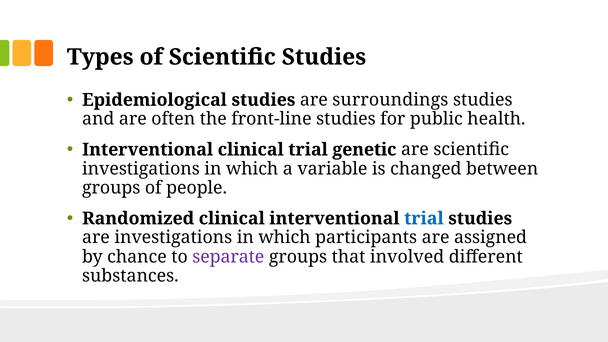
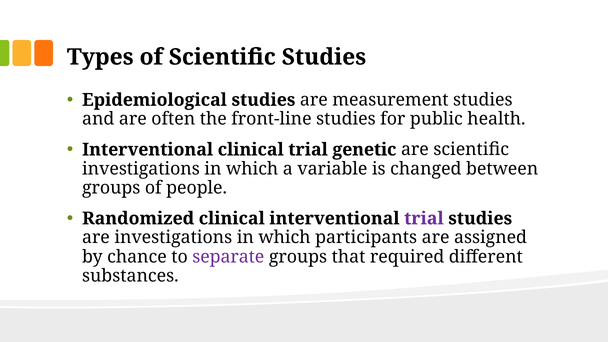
surroundings: surroundings -> measurement
trial at (424, 219) colour: blue -> purple
involved: involved -> required
